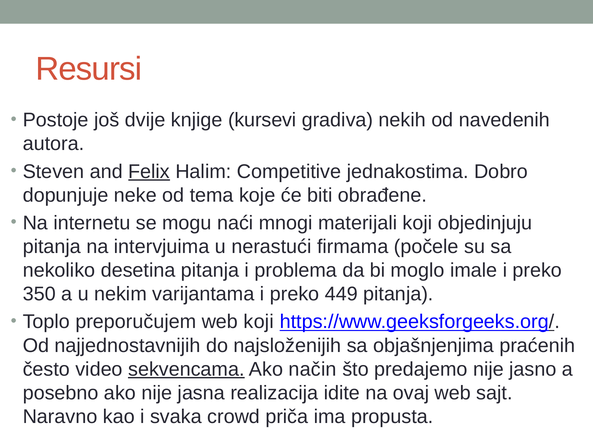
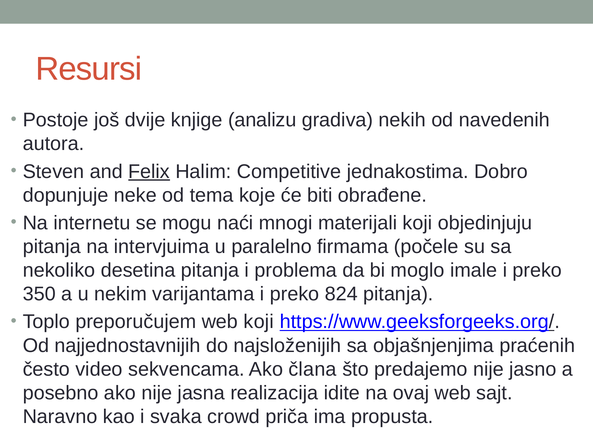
kursevi: kursevi -> analizu
nerastući: nerastući -> paralelno
449: 449 -> 824
sekvencama underline: present -> none
način: način -> člana
